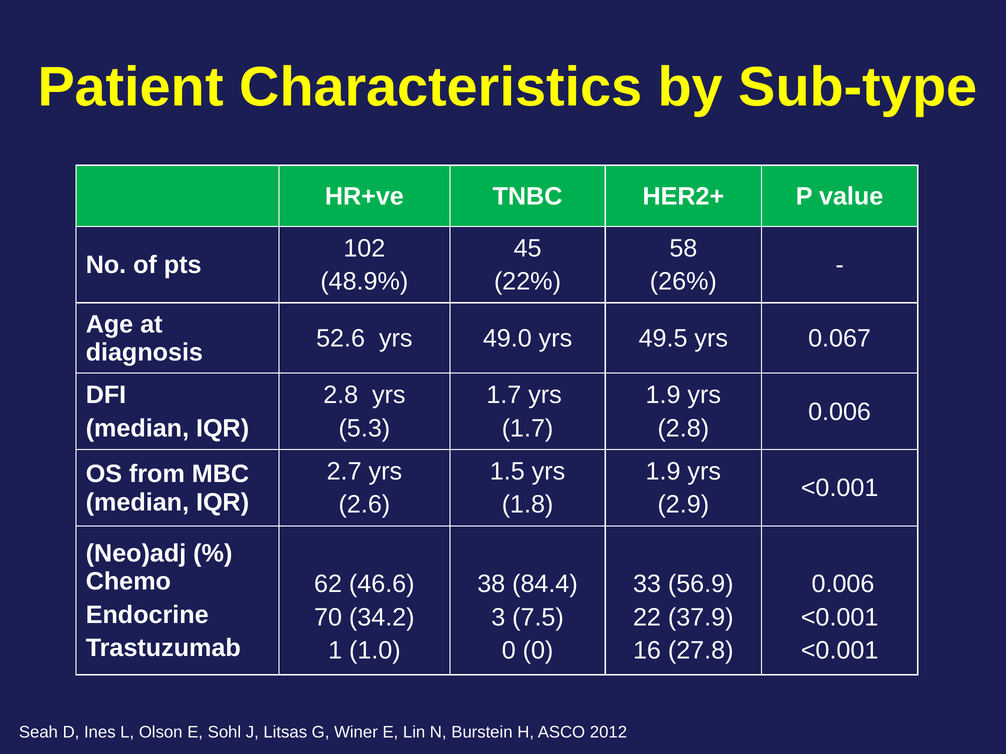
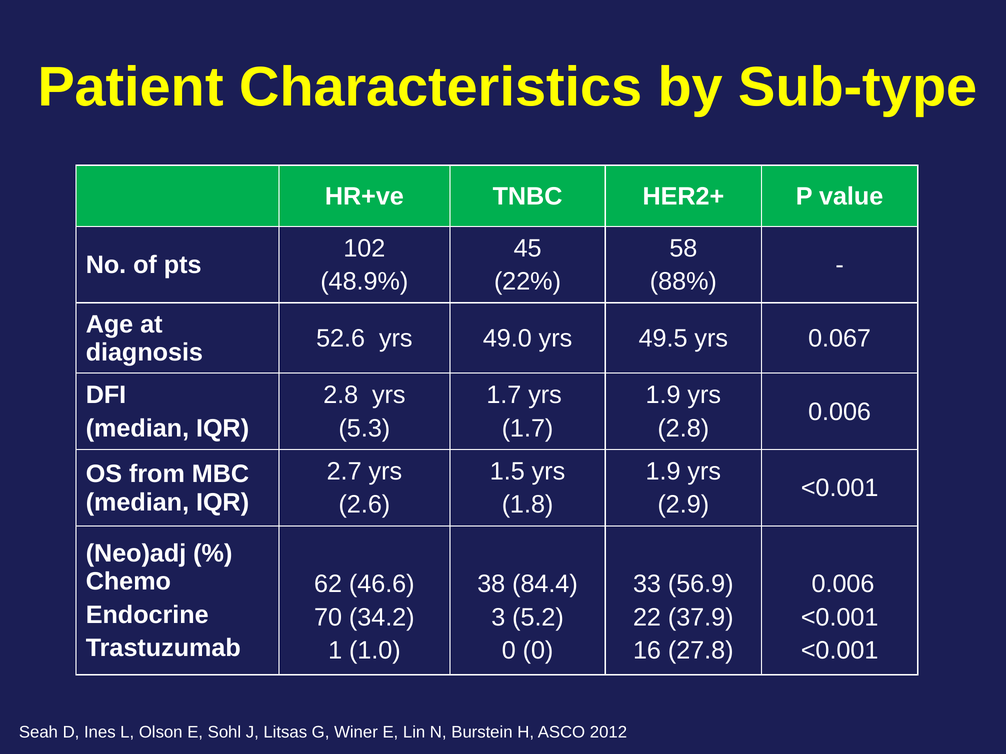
26%: 26% -> 88%
7.5: 7.5 -> 5.2
